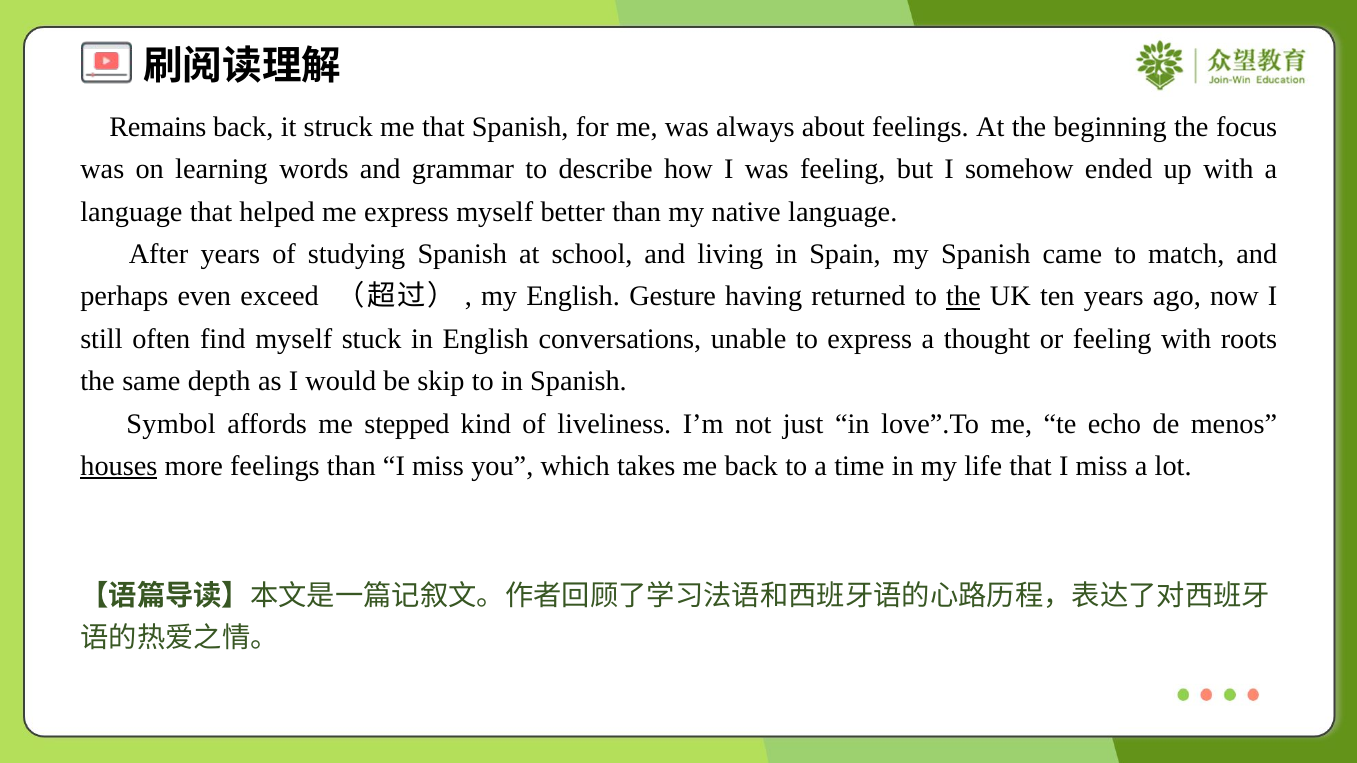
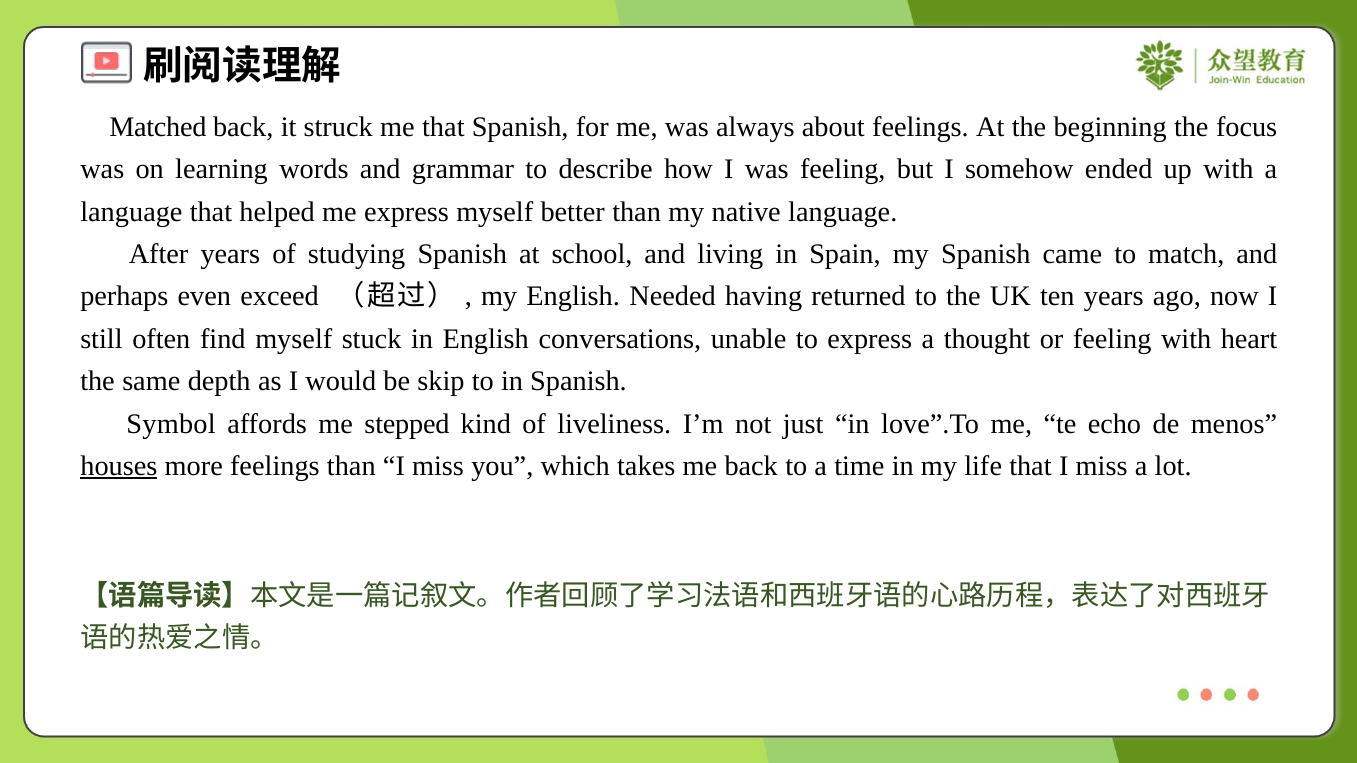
Remains: Remains -> Matched
Gesture: Gesture -> Needed
the at (963, 297) underline: present -> none
roots: roots -> heart
